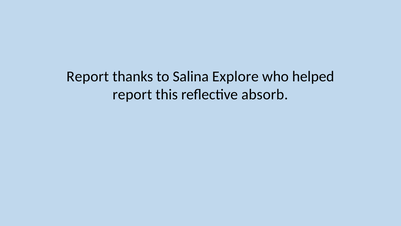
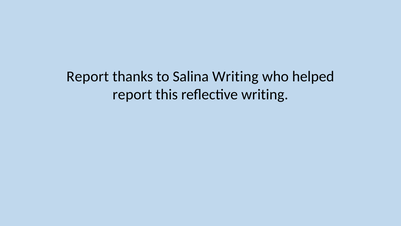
Salina Explore: Explore -> Writing
reflective absorb: absorb -> writing
